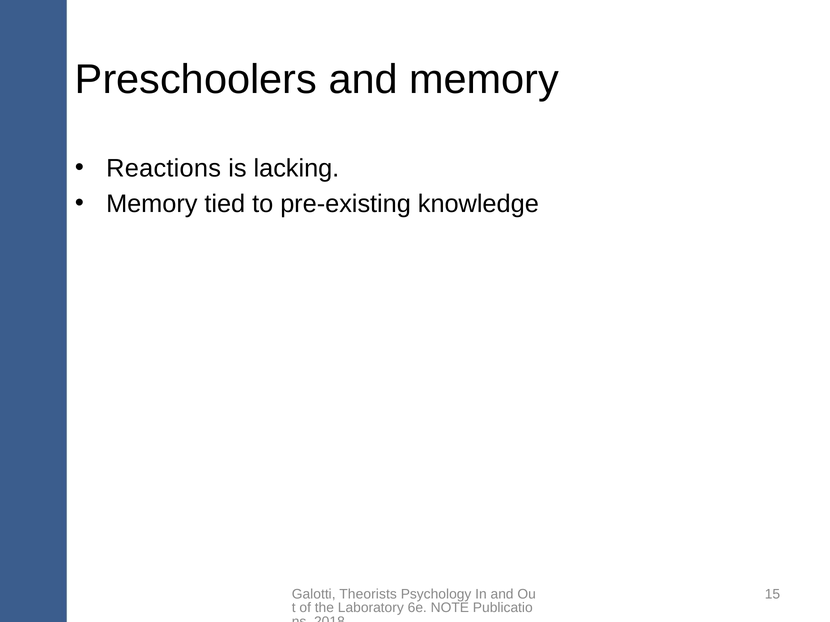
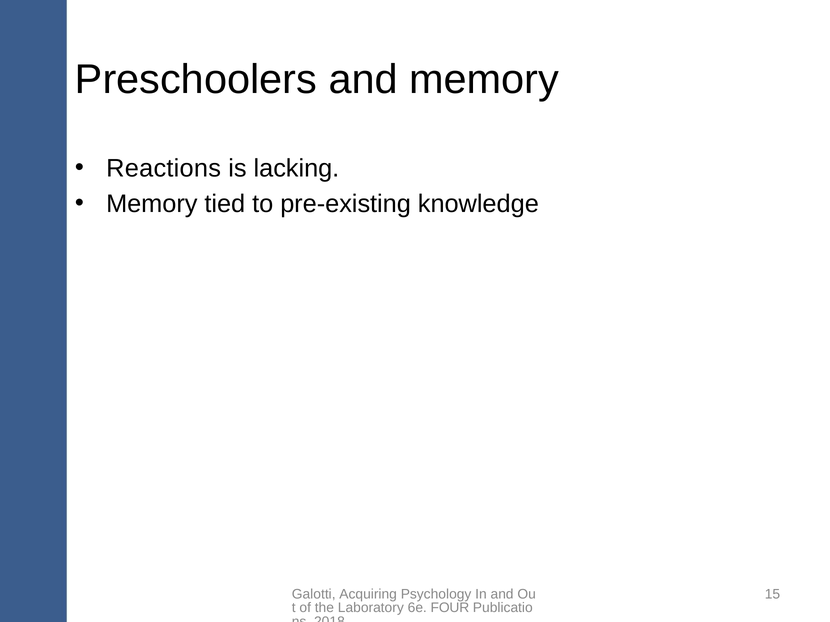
Theorists: Theorists -> Acquiring
NOTE: NOTE -> FOUR
